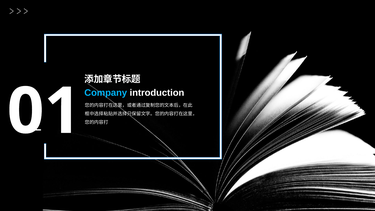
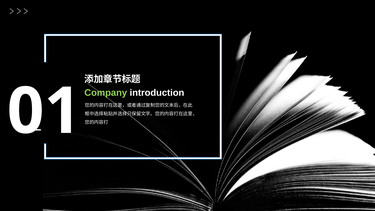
Company colour: light blue -> light green
